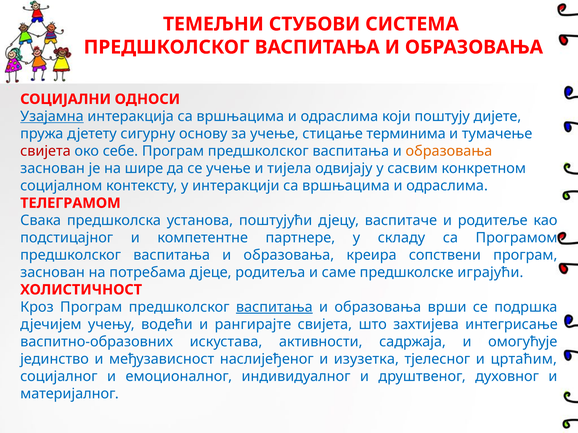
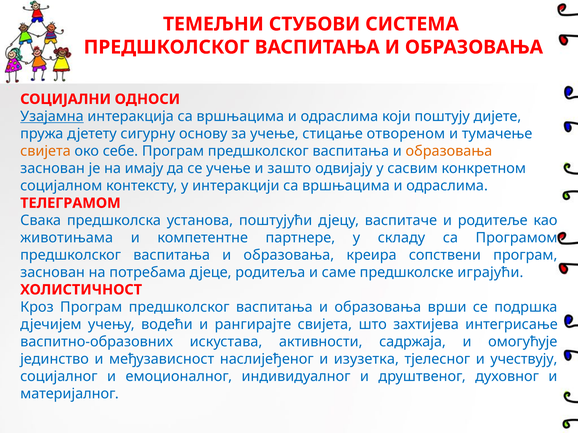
терминима: терминима -> отвореном
свијета at (45, 151) colour: red -> orange
шире: шире -> имају
тијела: тијела -> зашто
подстицајног: подстицајног -> животињама
васпитања at (274, 307) underline: present -> none
цртаћим: цртаћим -> учествују
